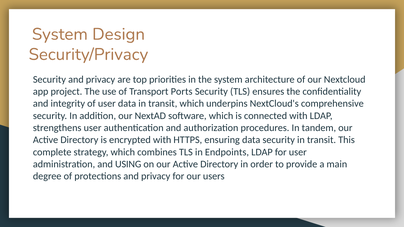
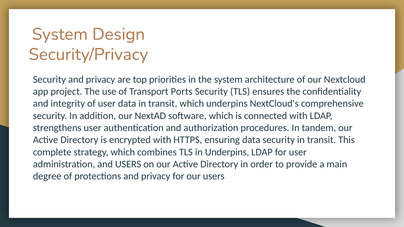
in Endpoints: Endpoints -> Underpins
and USING: USING -> USERS
